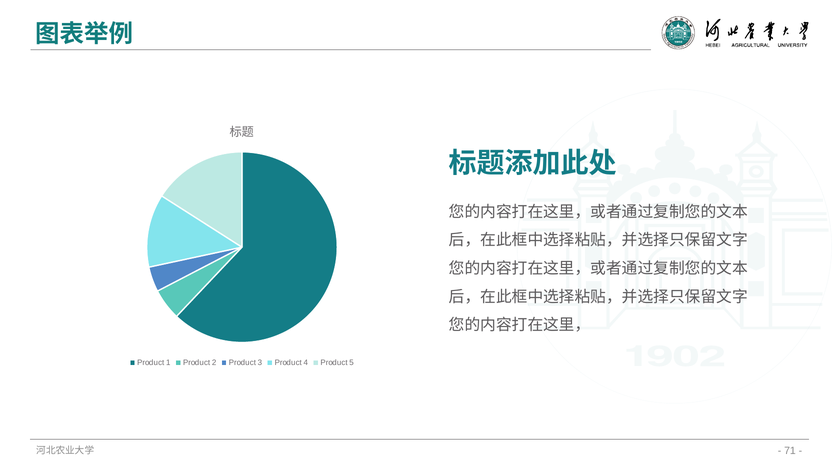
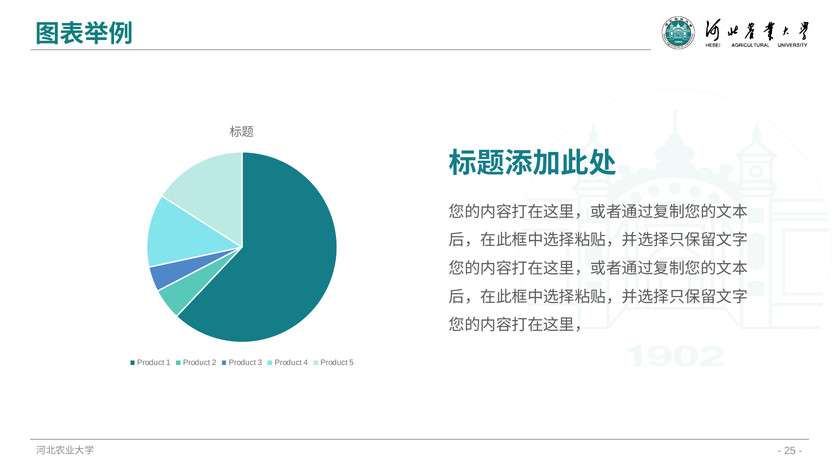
71: 71 -> 25
